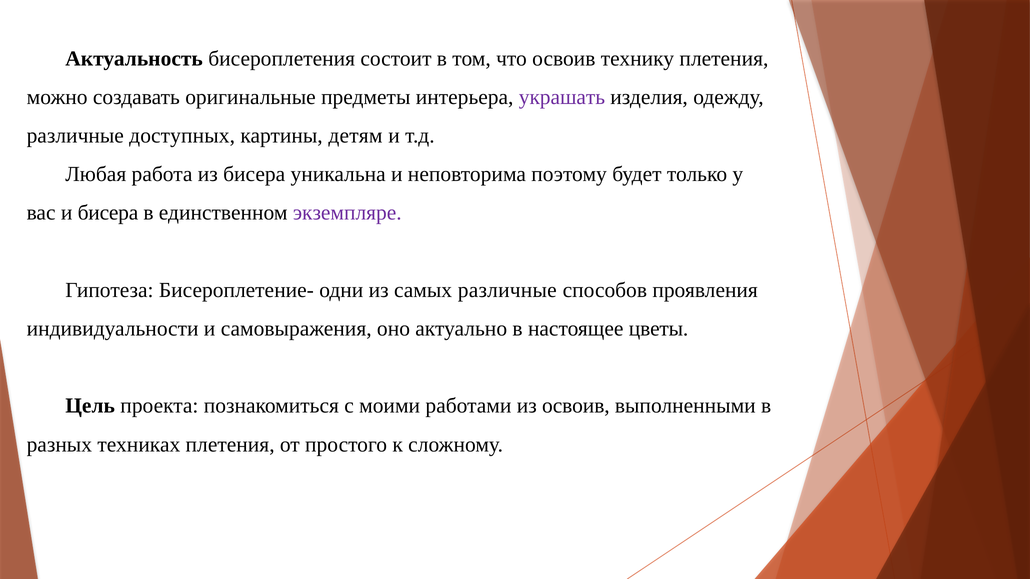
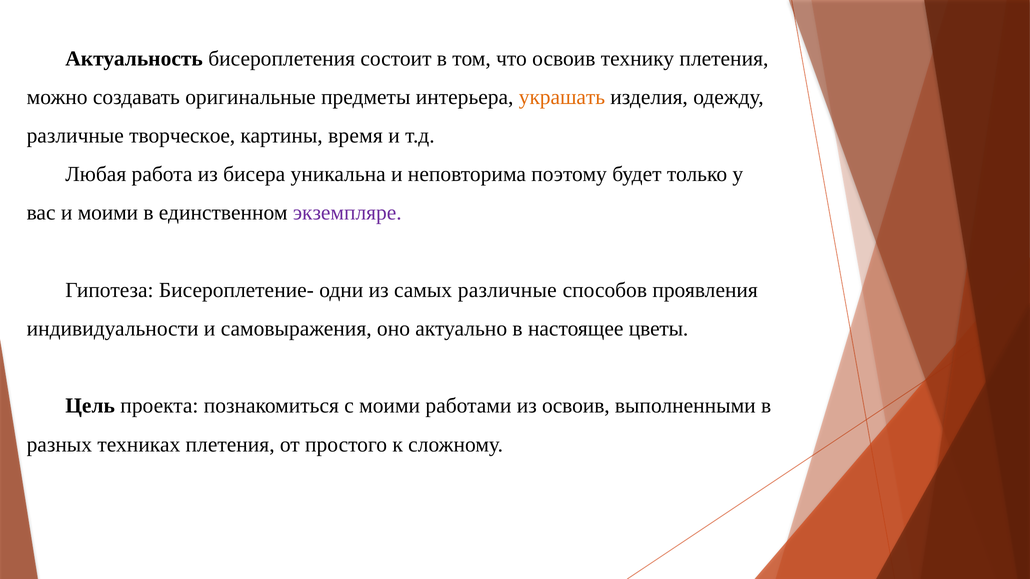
украшать colour: purple -> orange
доступных: доступных -> творческое
детям: детям -> время
и бисера: бисера -> моими
